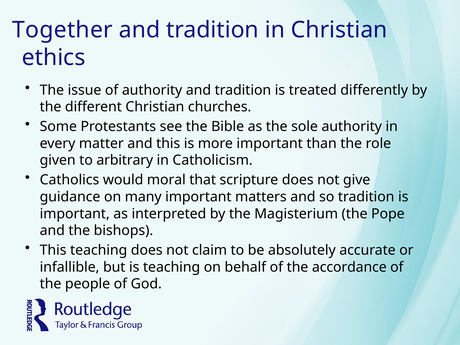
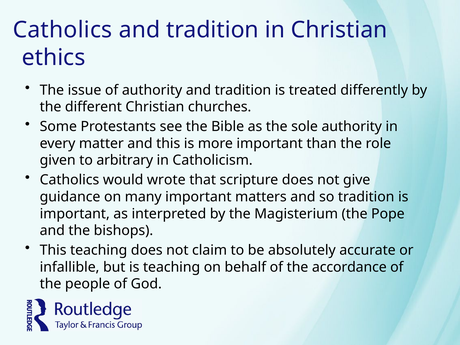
Together at (63, 30): Together -> Catholics
moral: moral -> wrote
